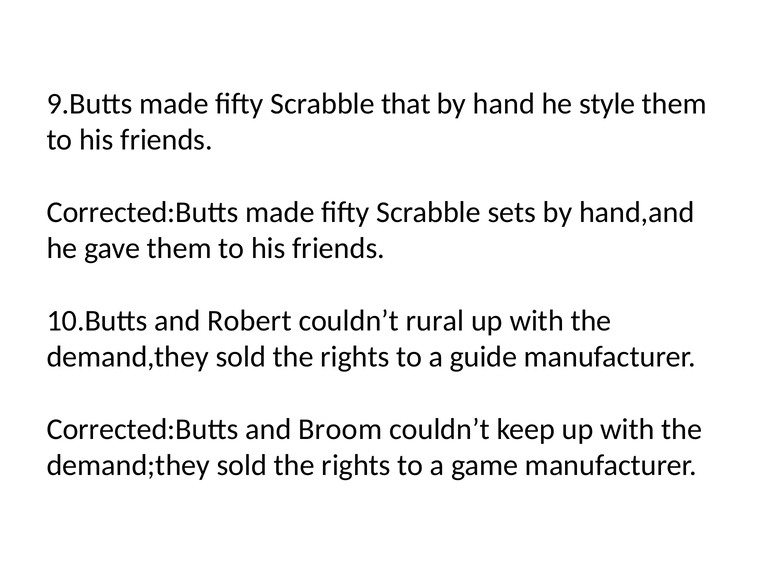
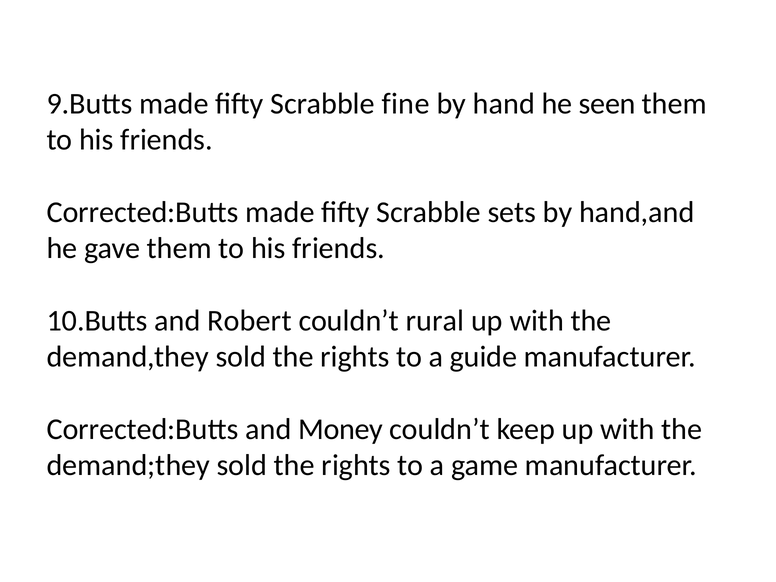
that: that -> fine
style: style -> seen
Broom: Broom -> Money
